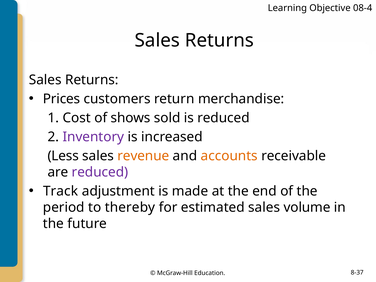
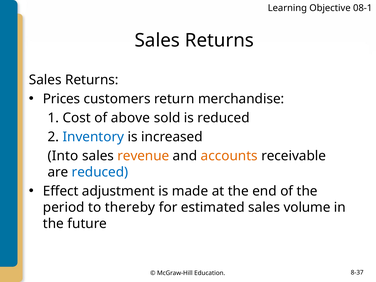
08-4: 08-4 -> 08-1
shows: shows -> above
Inventory colour: purple -> blue
Less: Less -> Into
reduced at (100, 172) colour: purple -> blue
Track: Track -> Effect
